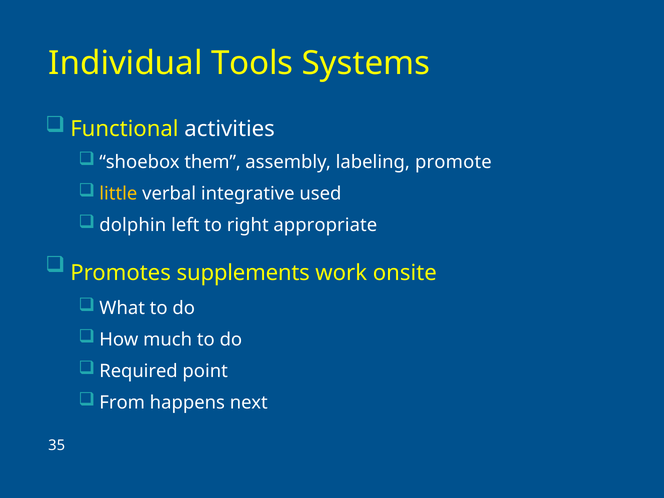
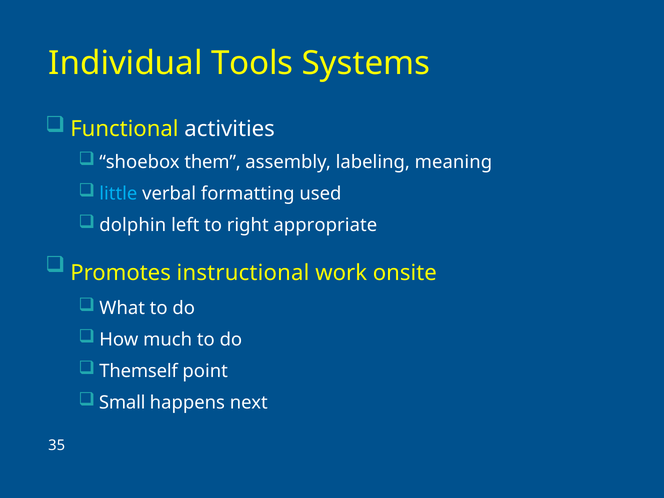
promote: promote -> meaning
little colour: yellow -> light blue
integrative: integrative -> formatting
supplements: supplements -> instructional
Required: Required -> Themself
From: From -> Small
